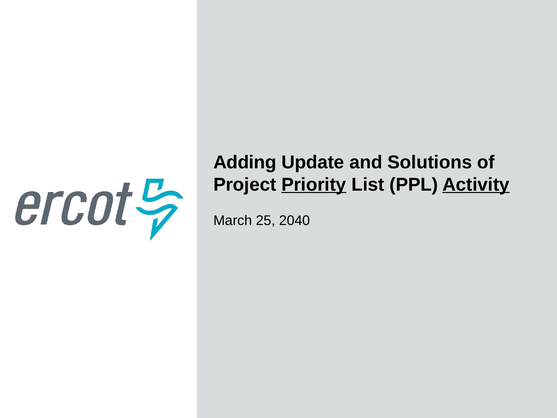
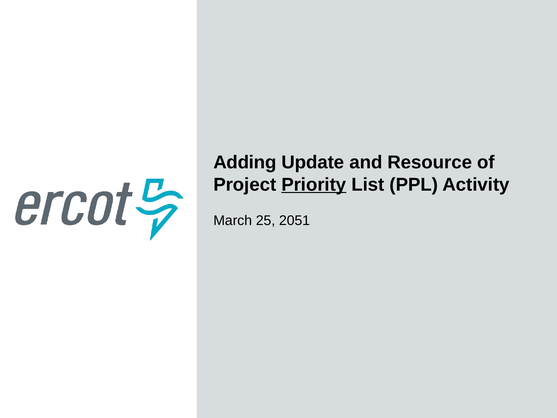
Solutions: Solutions -> Resource
Activity underline: present -> none
2040: 2040 -> 2051
